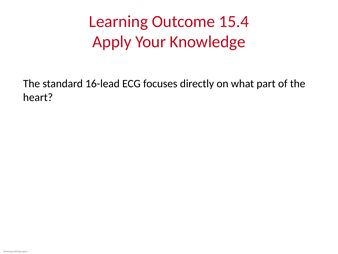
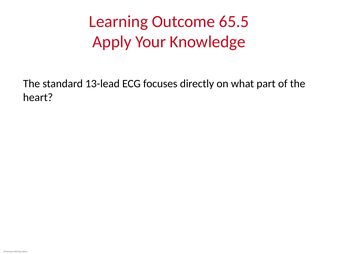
15.4: 15.4 -> 65.5
16-lead: 16-lead -> 13-lead
